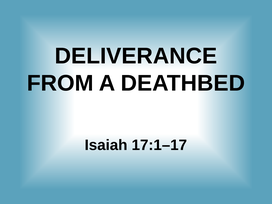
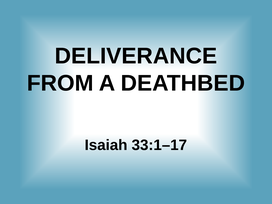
17:1–17: 17:1–17 -> 33:1–17
